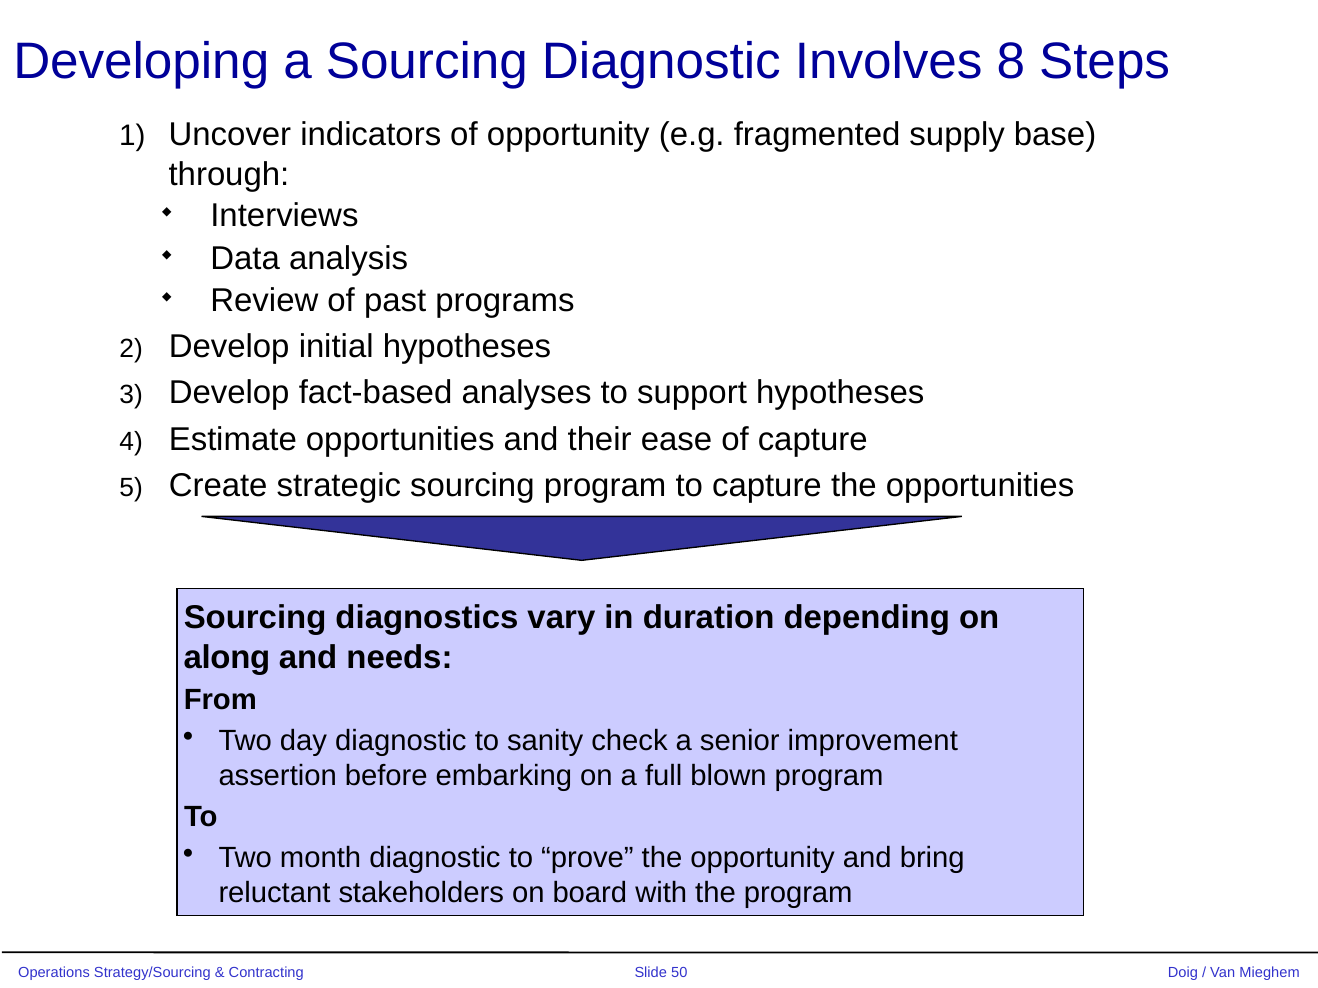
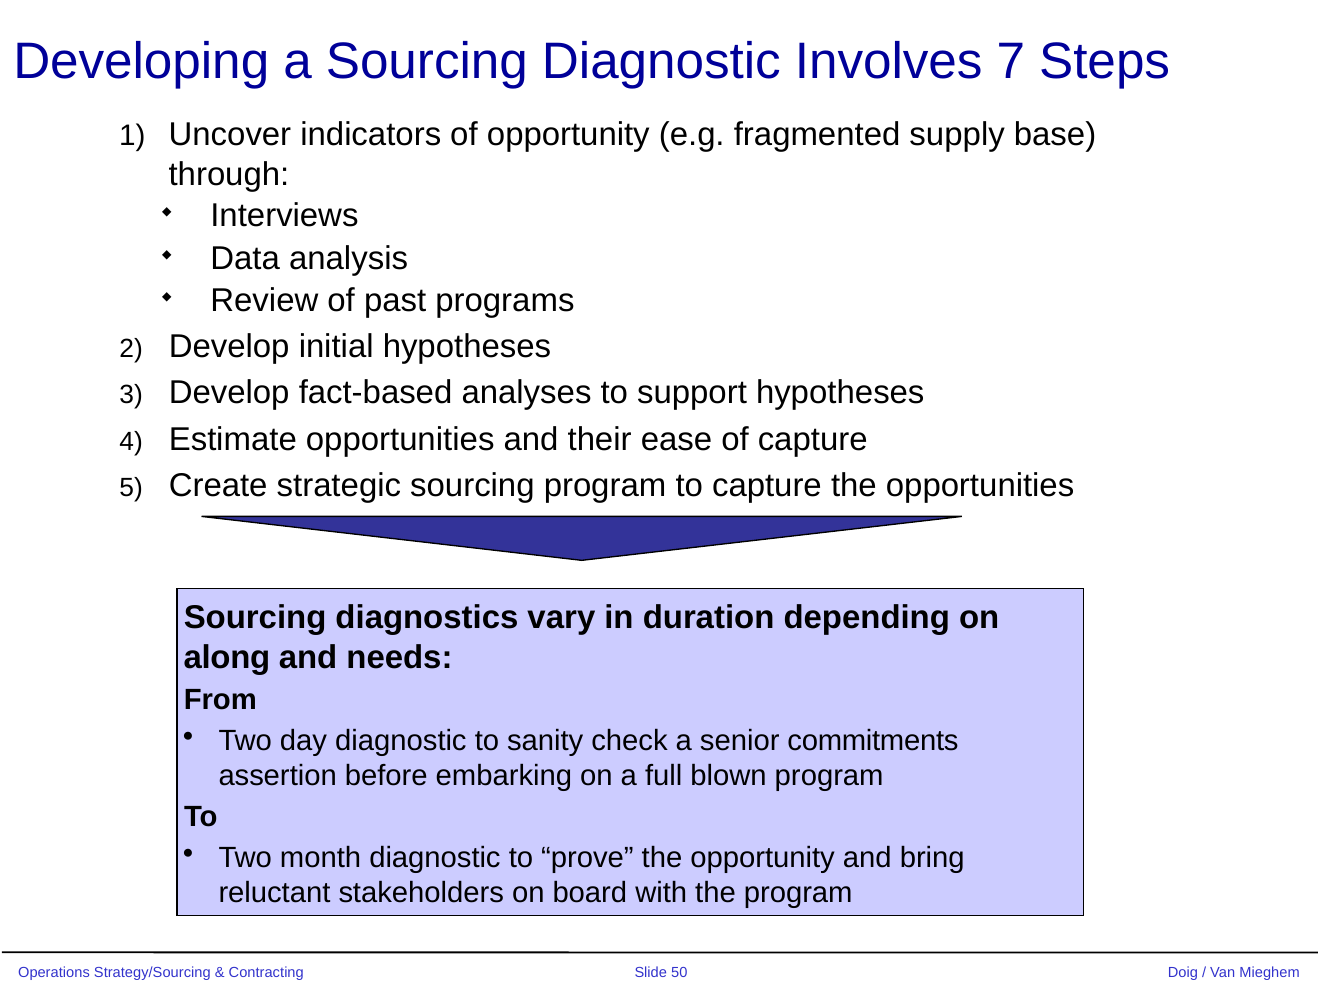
8: 8 -> 7
improvement: improvement -> commitments
